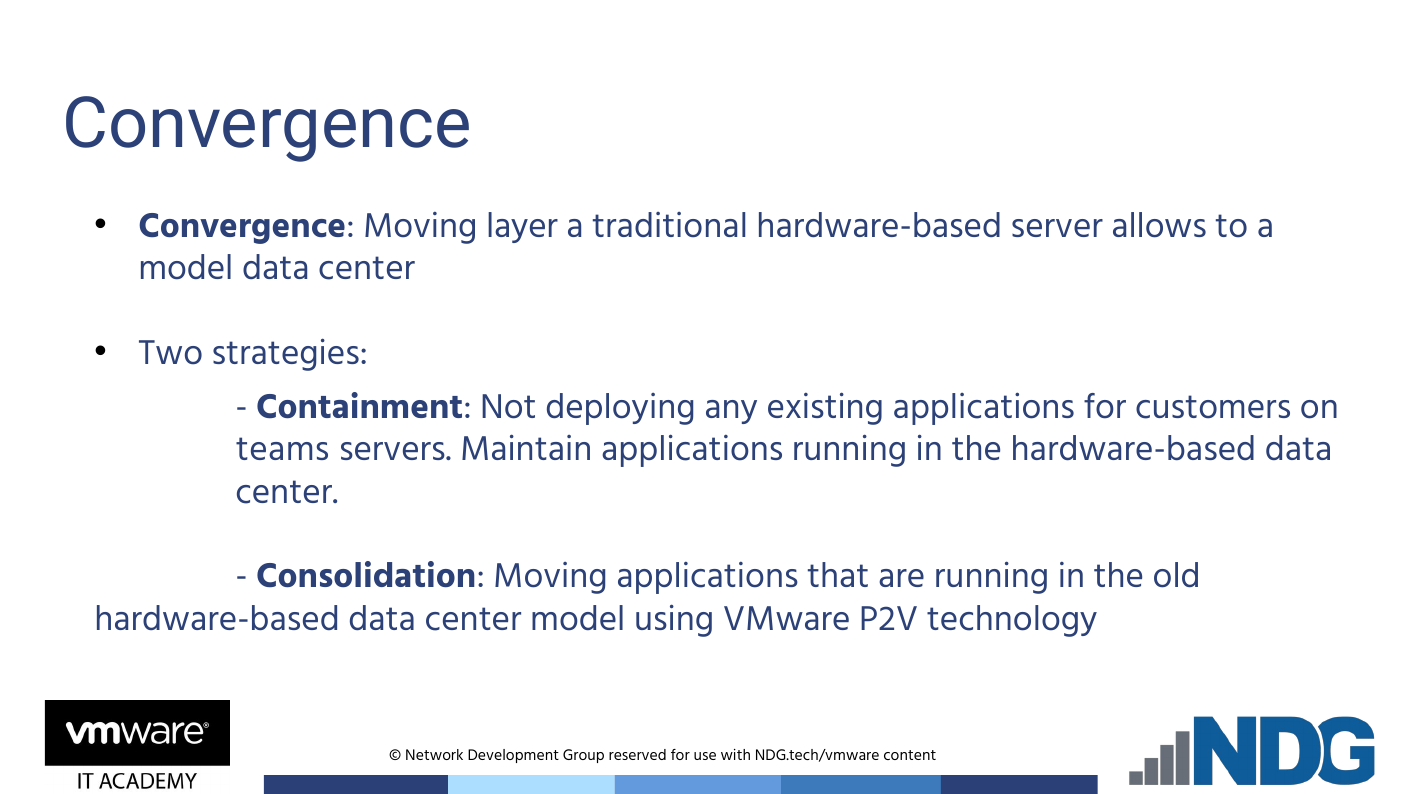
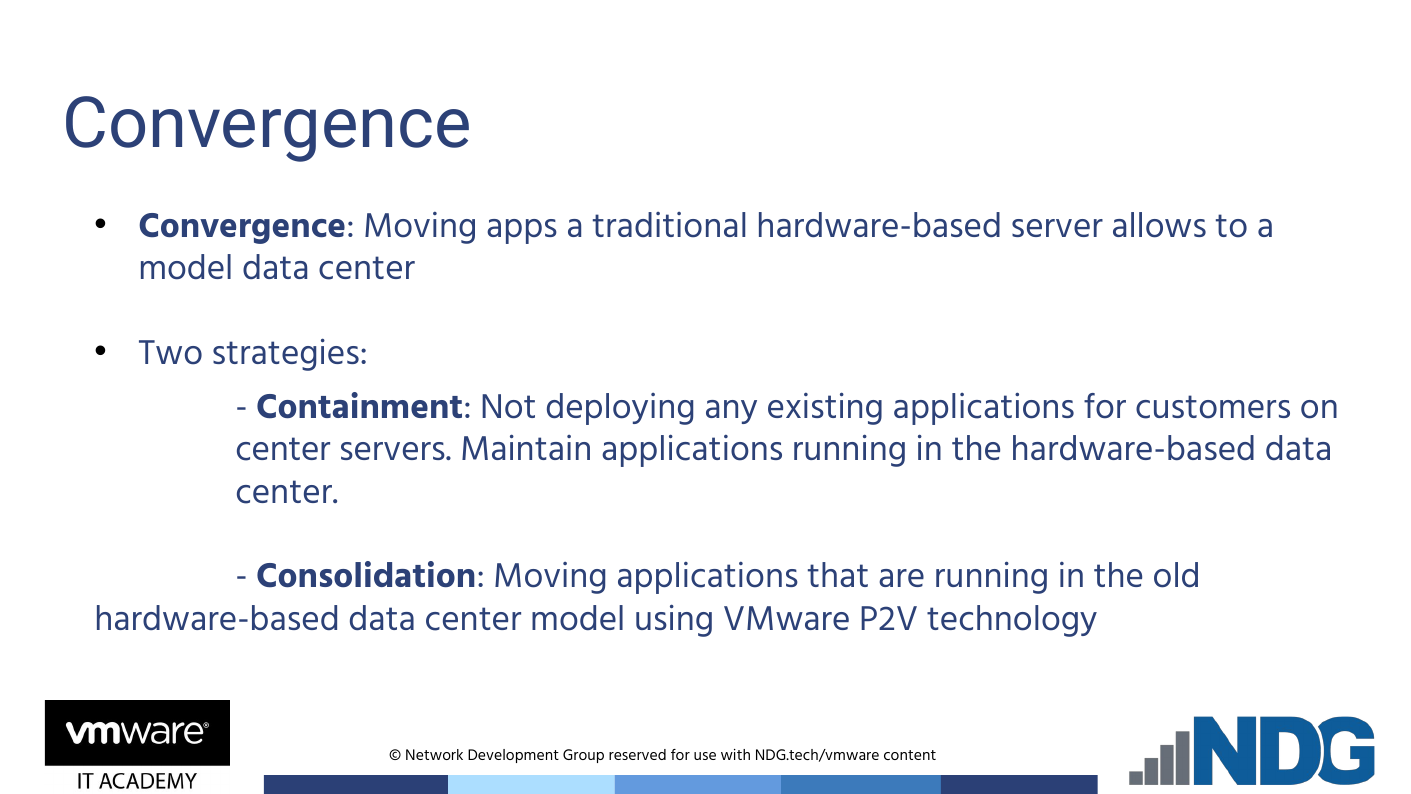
layer: layer -> apps
teams at (283, 449): teams -> center
